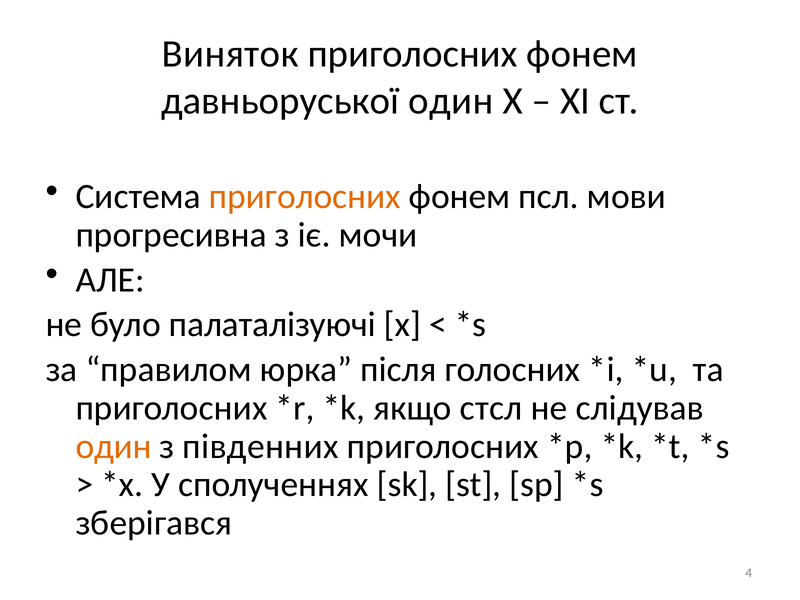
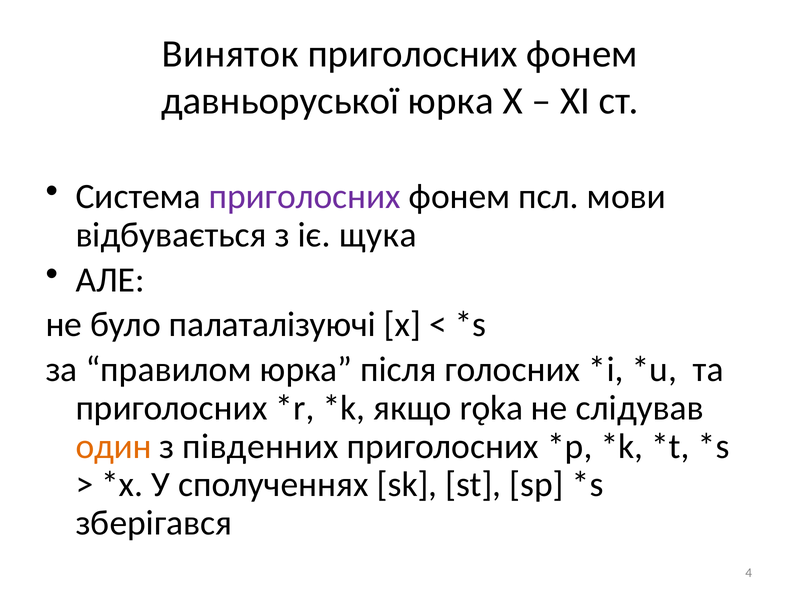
давньоруської один: один -> юрка
приголосних at (305, 197) colour: orange -> purple
прогресивна: прогресивна -> відбувається
мочи: мочи -> щука
стсл: стсл -> rǫka
